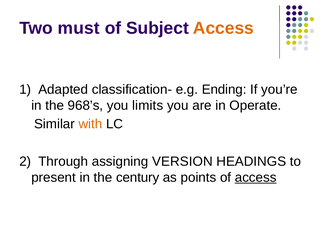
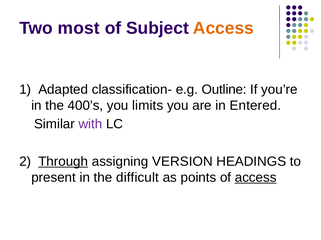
must: must -> most
Ending: Ending -> Outline
968’s: 968’s -> 400’s
Operate: Operate -> Entered
with colour: orange -> purple
Through underline: none -> present
century: century -> difficult
